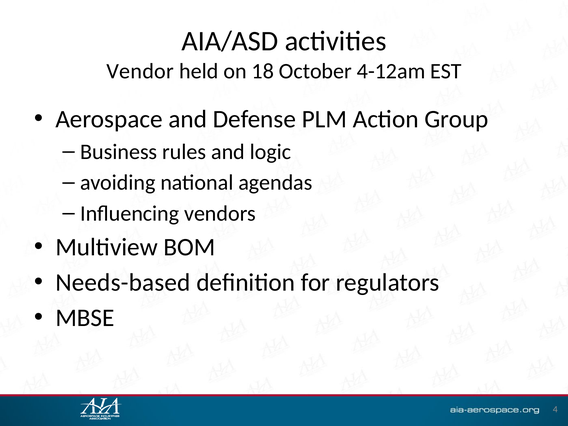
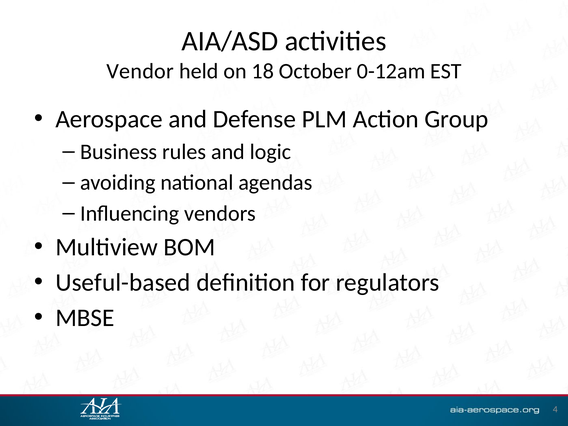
4-12am: 4-12am -> 0-12am
Needs-based: Needs-based -> Useful-based
